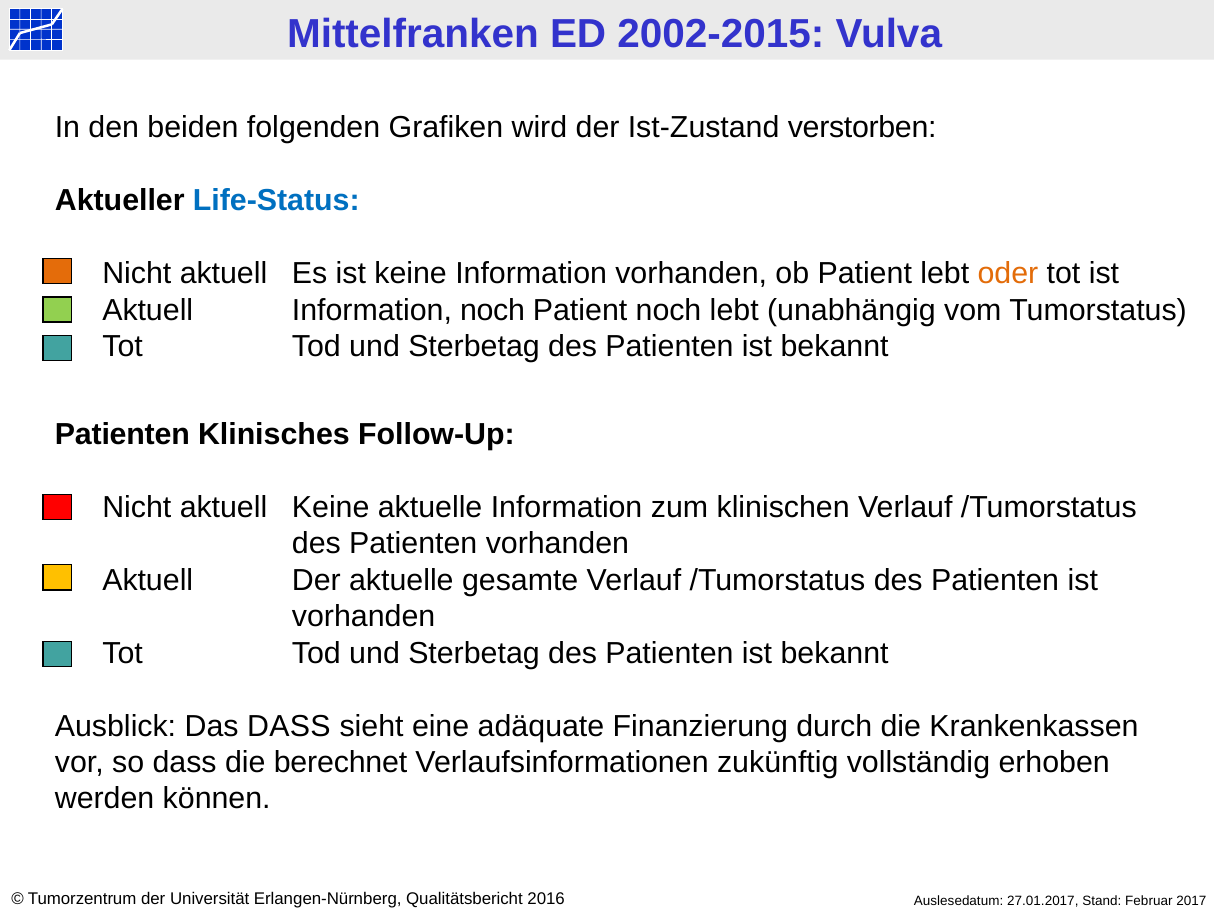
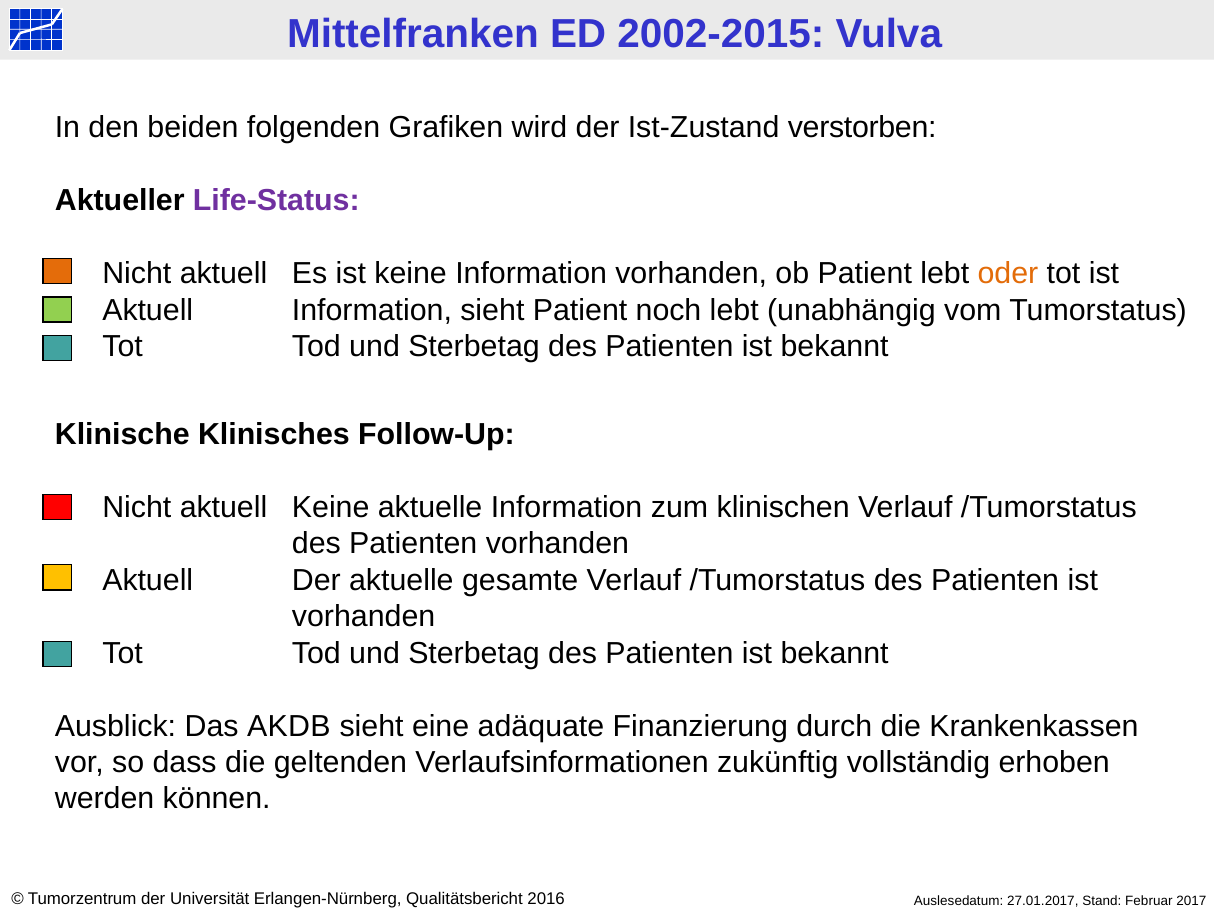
Life-Status colour: blue -> purple
Information noch: noch -> sieht
Patienten at (122, 434): Patienten -> Klinische
Das DASS: DASS -> AKDB
berechnet: berechnet -> geltenden
